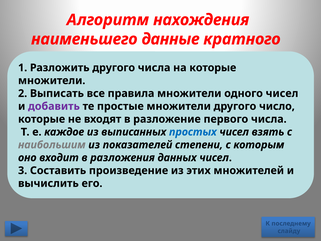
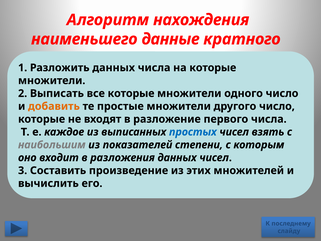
Разложить другого: другого -> данных
все правила: правила -> которые
одного чисел: чисел -> число
добавить colour: purple -> orange
